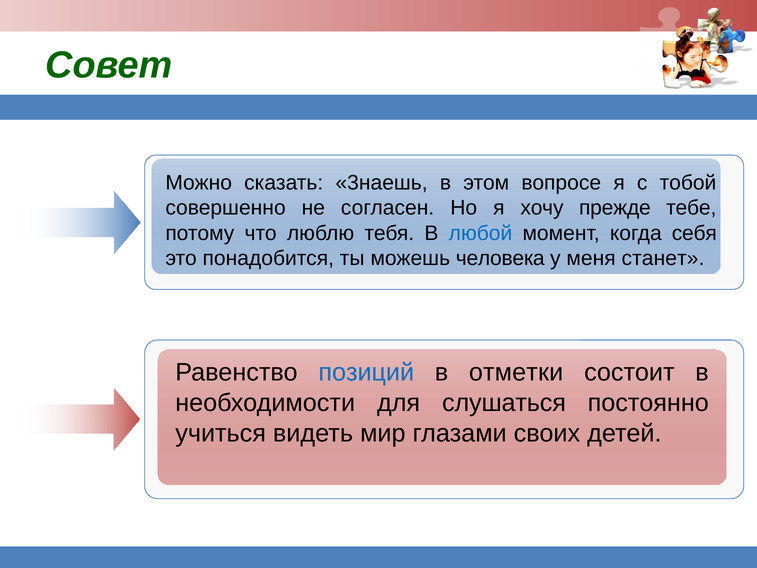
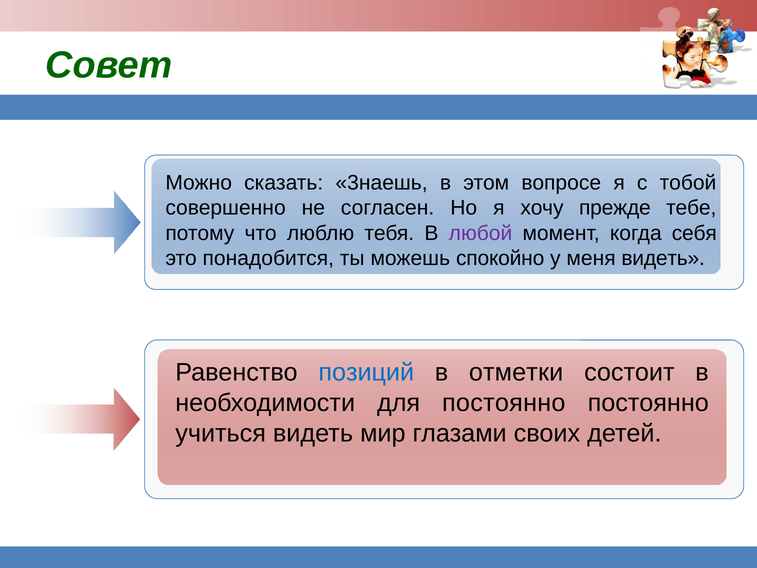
любой colour: blue -> purple
человека: человека -> спокойно
меня станет: станет -> видеть
для слушаться: слушаться -> постоянно
